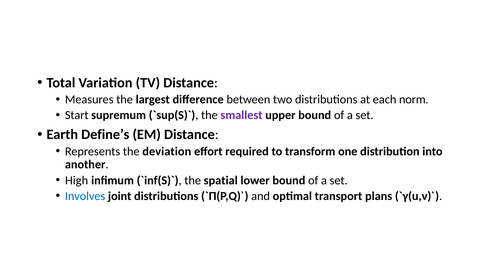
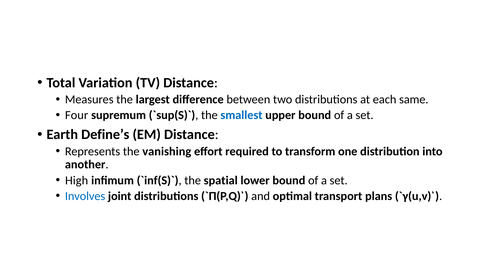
norm: norm -> same
Start: Start -> Four
smallest colour: purple -> blue
deviation: deviation -> vanishing
